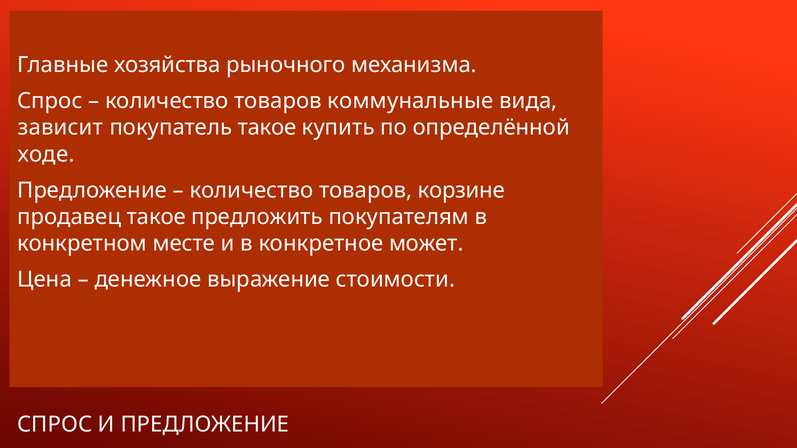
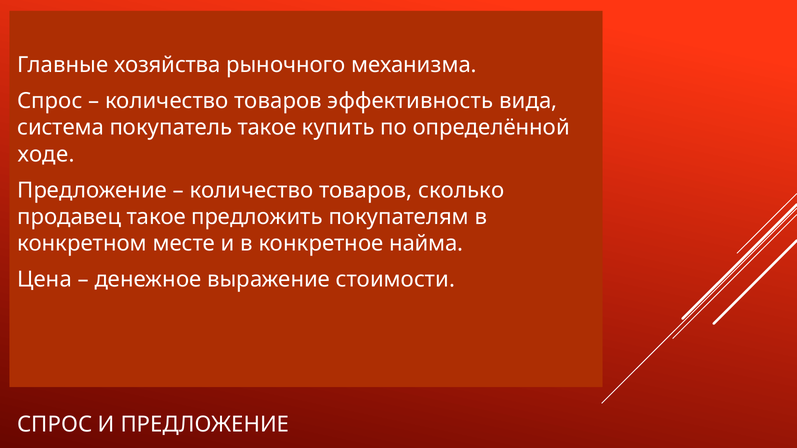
коммунальные: коммунальные -> эффективность
зависит: зависит -> система
корзине: корзине -> сколько
может: может -> найма
